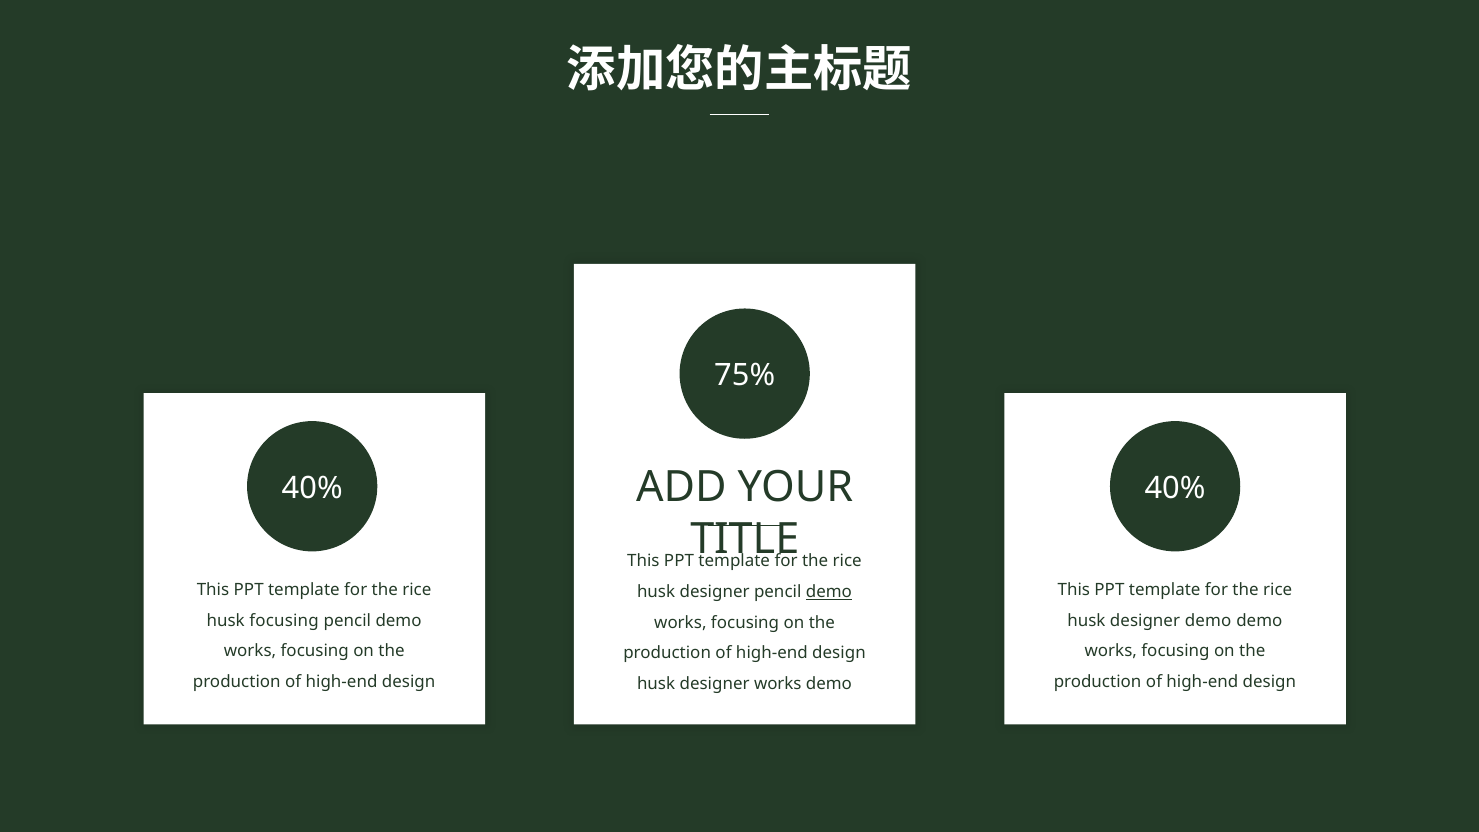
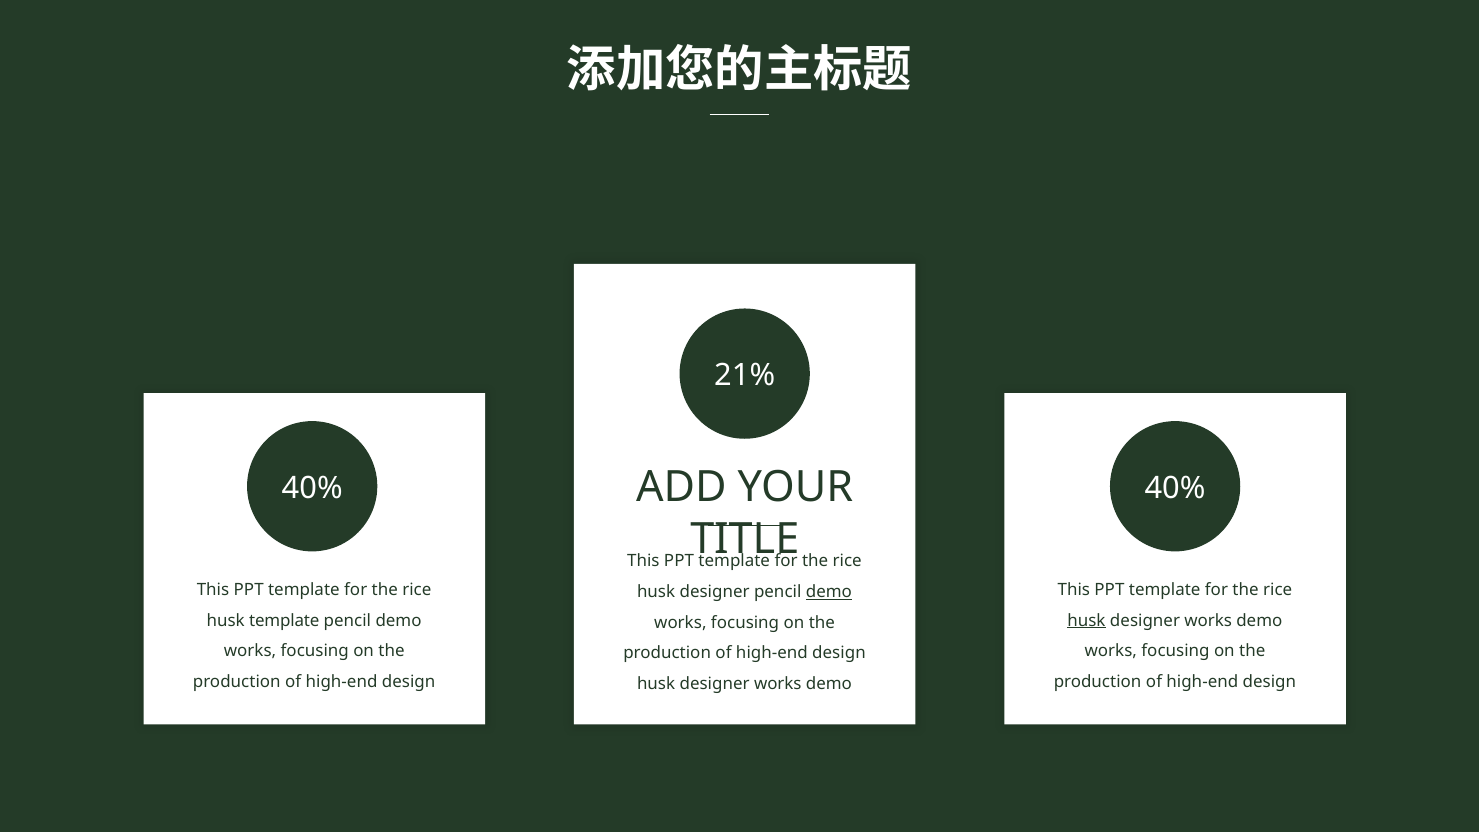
75%: 75% -> 21%
husk focusing: focusing -> template
husk at (1086, 621) underline: none -> present
demo at (1208, 621): demo -> works
